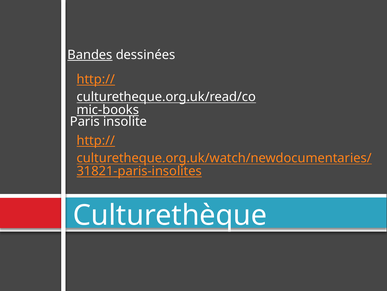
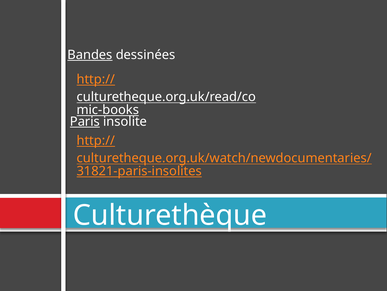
Paris underline: none -> present
